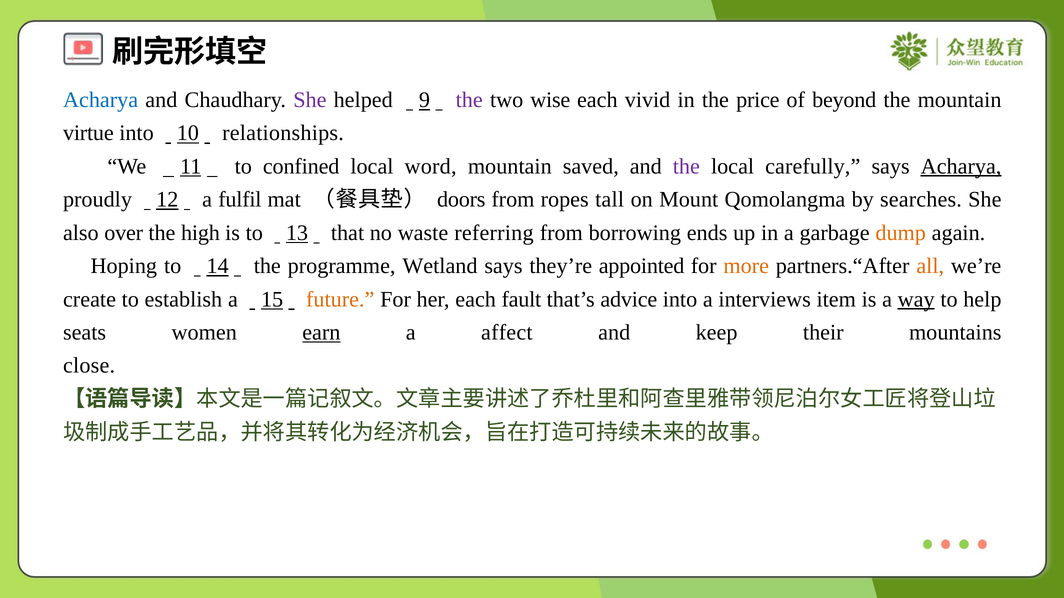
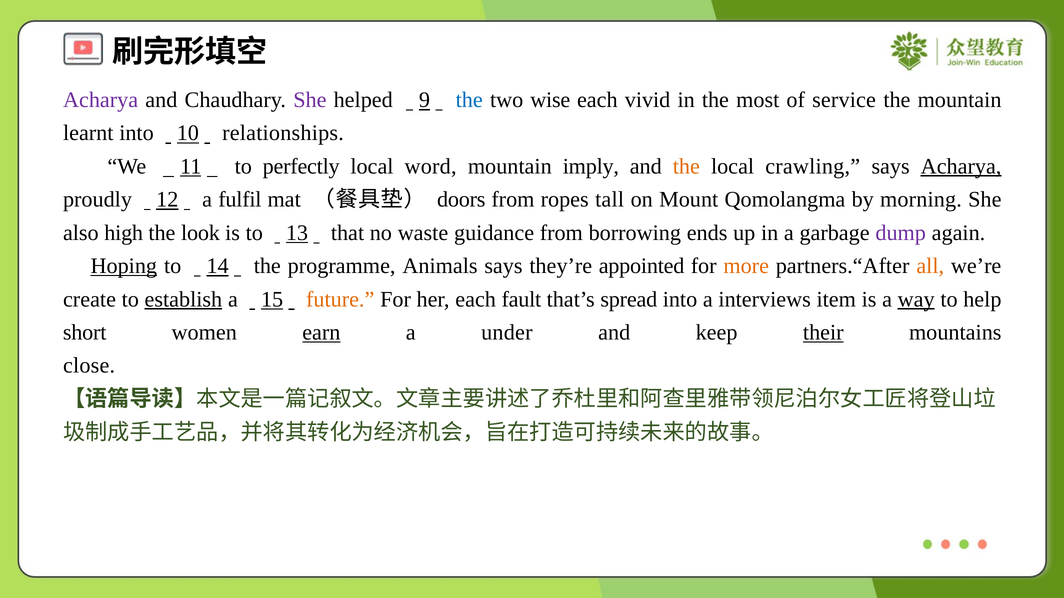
Acharya at (101, 100) colour: blue -> purple
the at (469, 100) colour: purple -> blue
price: price -> most
beyond: beyond -> service
virtue: virtue -> learnt
confined: confined -> perfectly
saved: saved -> imply
the at (686, 167) colour: purple -> orange
carefully: carefully -> crawling
searches: searches -> morning
over: over -> high
high: high -> look
referring: referring -> guidance
dump colour: orange -> purple
Hoping underline: none -> present
Wetland: Wetland -> Animals
establish underline: none -> present
advice: advice -> spread
seats: seats -> short
affect: affect -> under
their underline: none -> present
